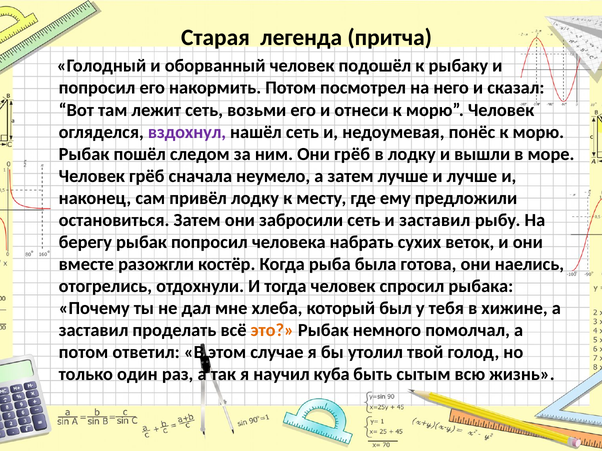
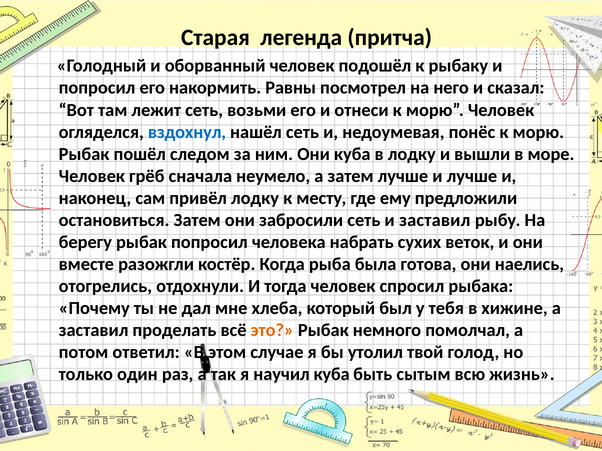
накормить Потом: Потом -> Равны
вздохнул colour: purple -> blue
Они грёб: грёб -> куба
